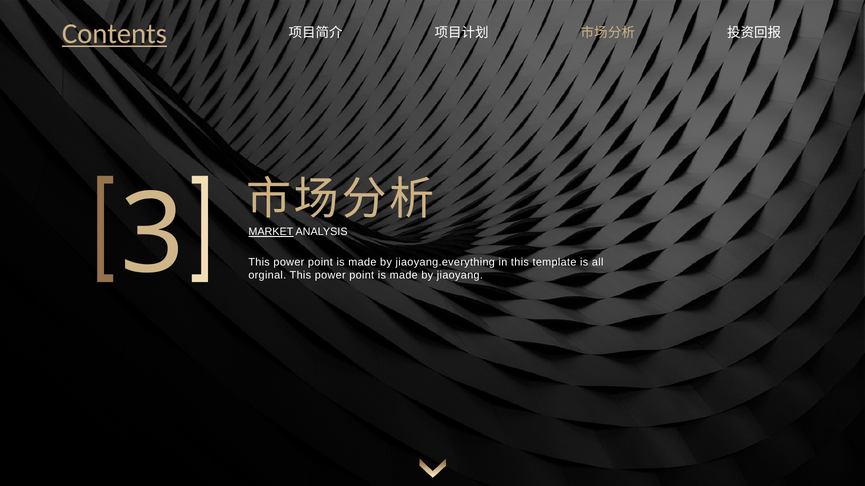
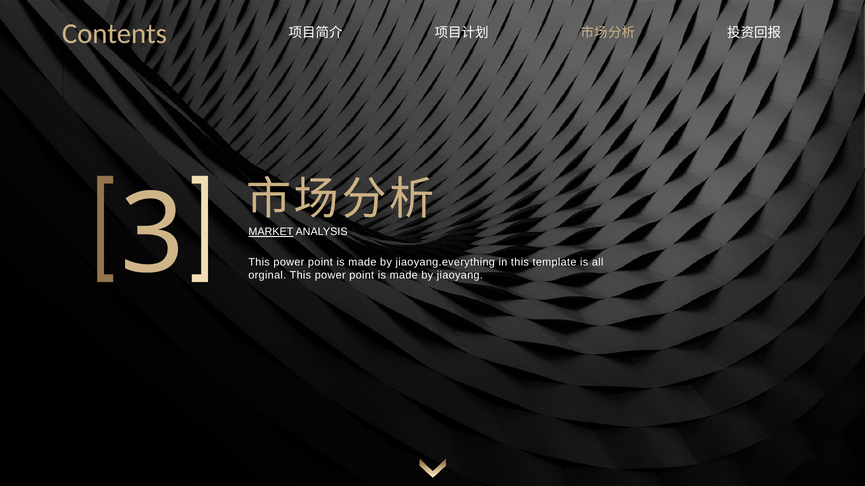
Contents underline: present -> none
